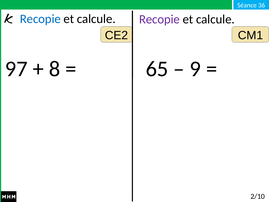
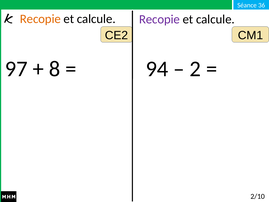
Recopie at (40, 19) colour: blue -> orange
65: 65 -> 94
9: 9 -> 2
